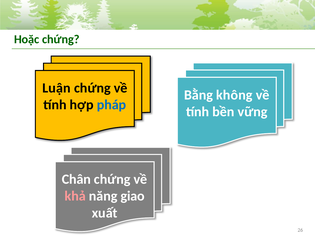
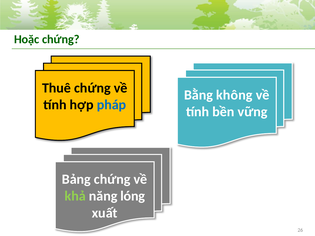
Luận: Luận -> Thuê
Chân: Chân -> Bảng
khả colour: pink -> light green
giao: giao -> lóng
